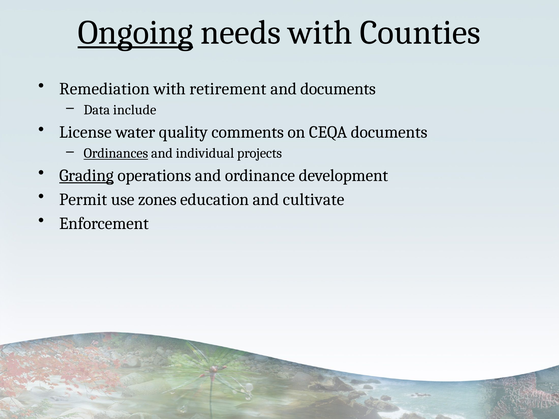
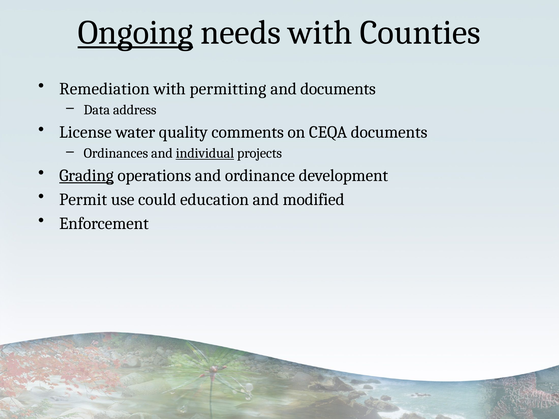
retirement: retirement -> permitting
include: include -> address
Ordinances underline: present -> none
individual underline: none -> present
zones: zones -> could
cultivate: cultivate -> modified
